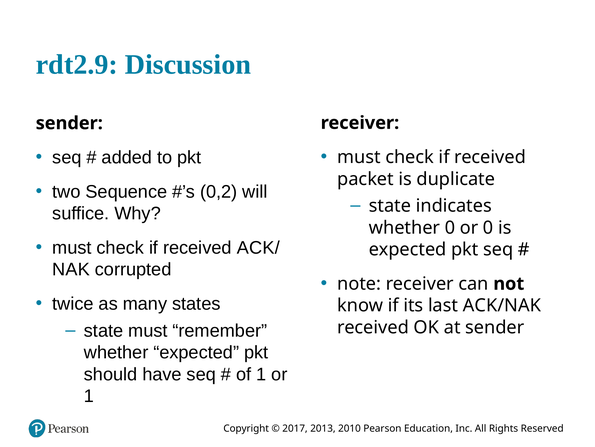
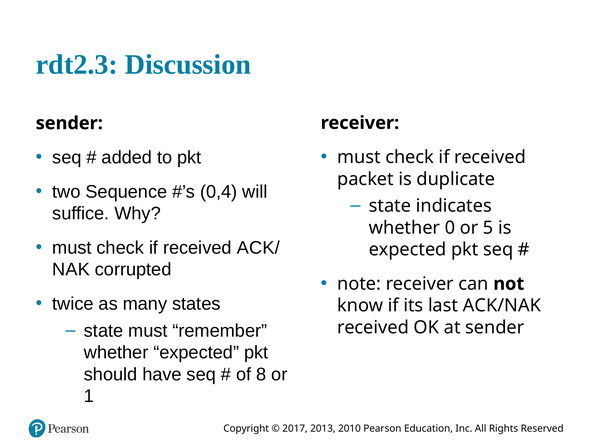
t2.9: t2.9 -> t2.3
0,2: 0,2 -> 0,4
or 0: 0 -> 5
of 1: 1 -> 8
